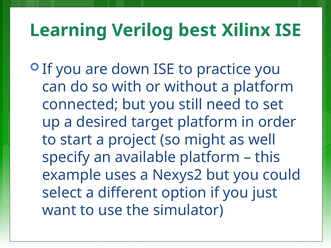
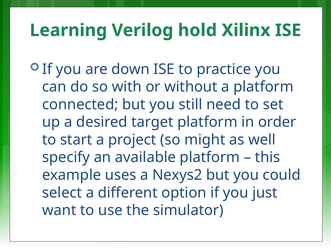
best: best -> hold
